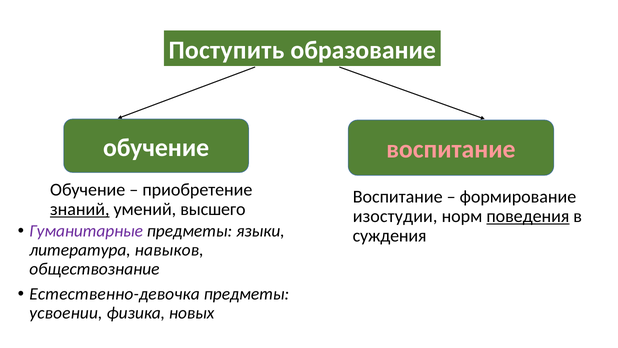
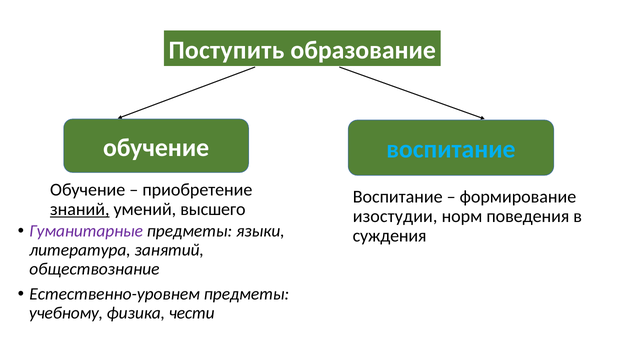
воспитание at (451, 149) colour: pink -> light blue
поведения underline: present -> none
навыков: навыков -> занятий
Естественно-девочка: Естественно-девочка -> Естественно-уровнем
усвоении: усвоении -> учебному
новых: новых -> чести
